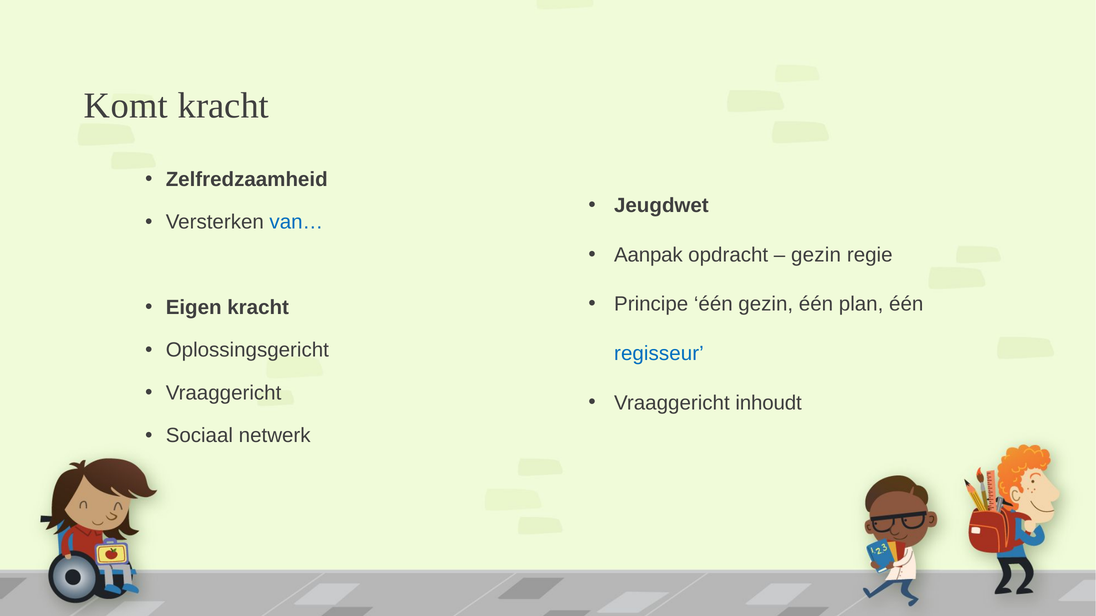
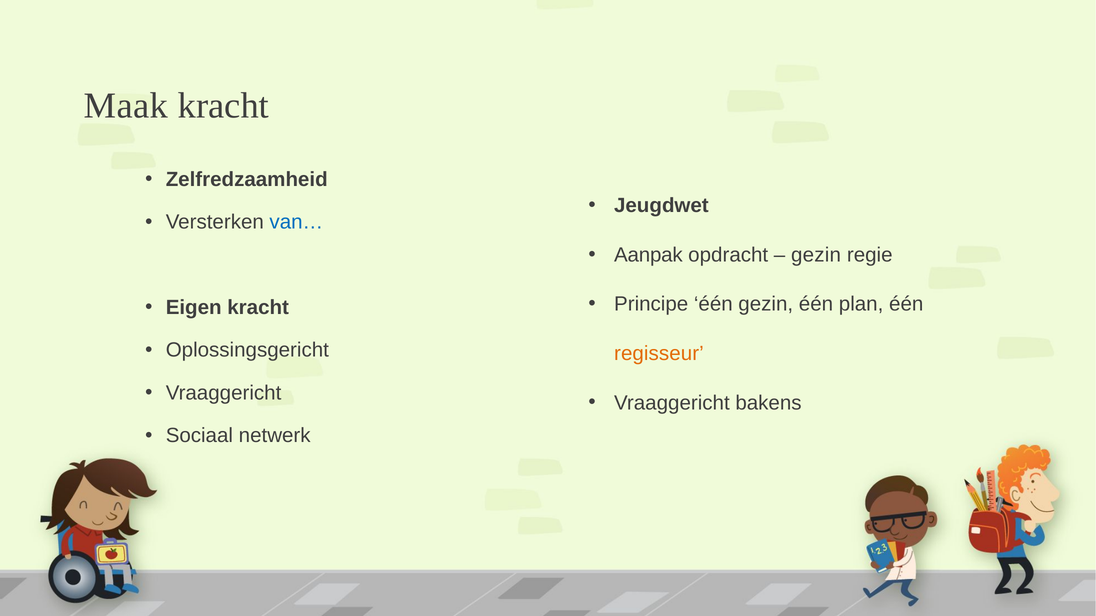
Komt: Komt -> Maak
regisseur colour: blue -> orange
inhoudt: inhoudt -> bakens
